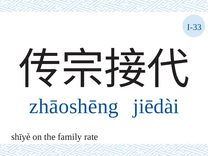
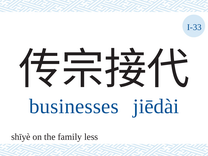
zhāoshēng: zhāoshēng -> businesses
rate: rate -> less
